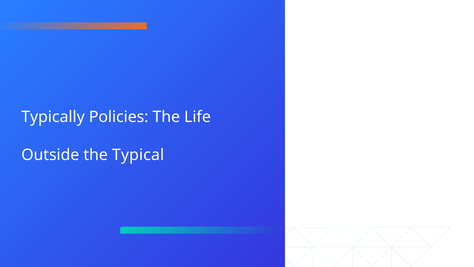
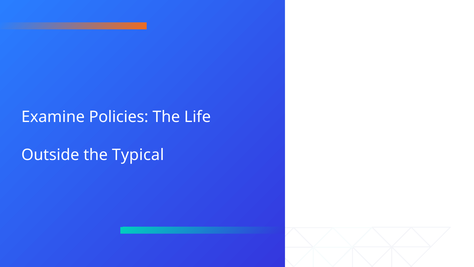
Typically: Typically -> Examine
